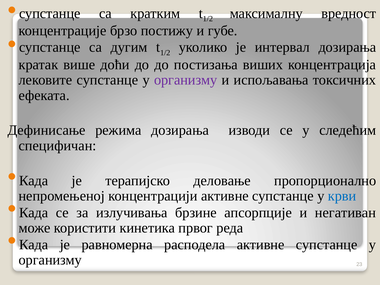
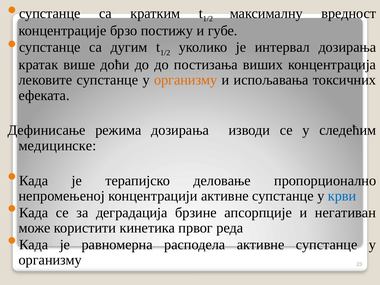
организму at (186, 80) colour: purple -> orange
специфичан: специфичан -> медицинске
излучивања: излучивања -> деградација
